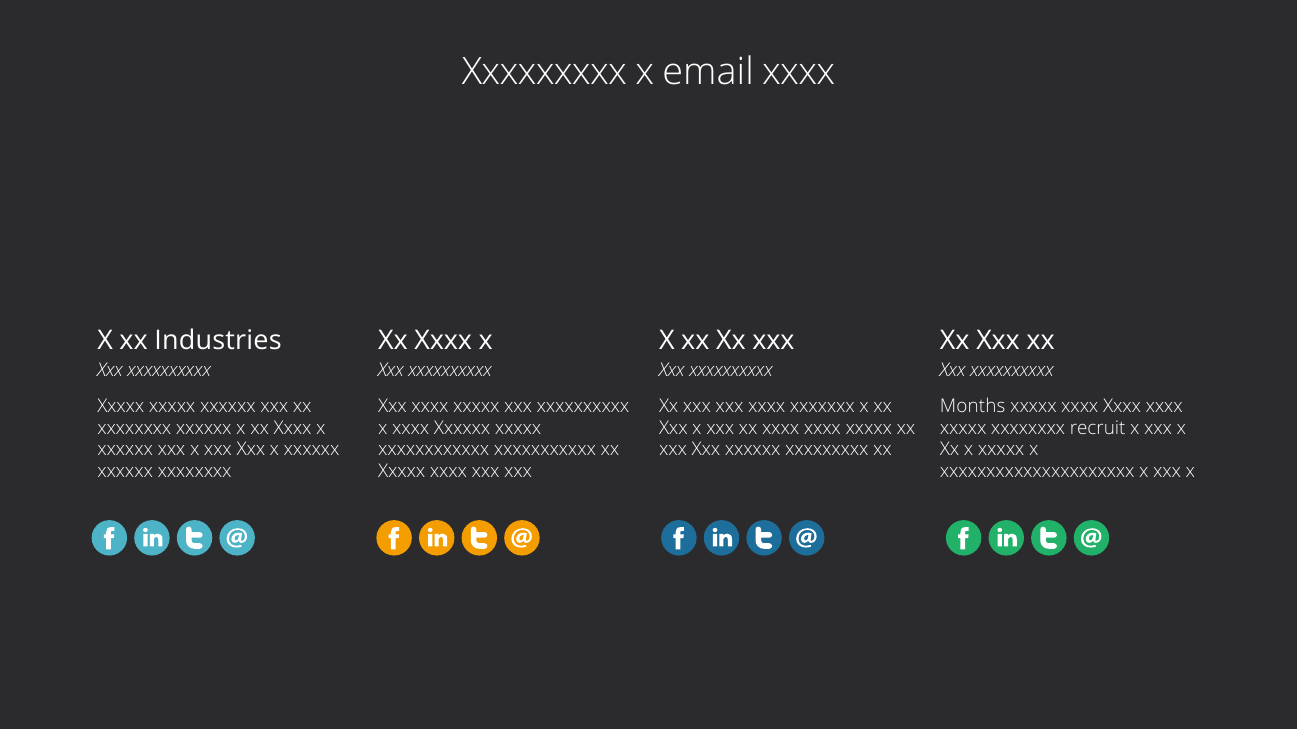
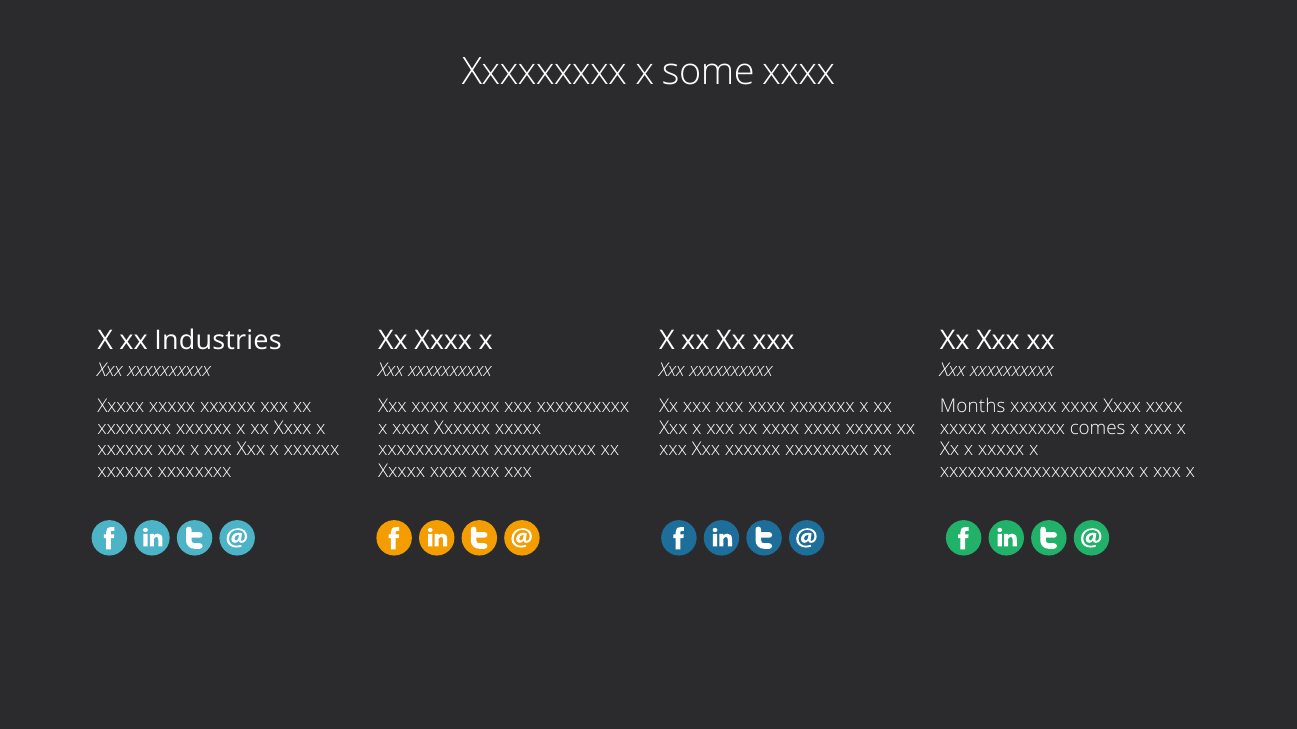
email: email -> some
recruit: recruit -> comes
